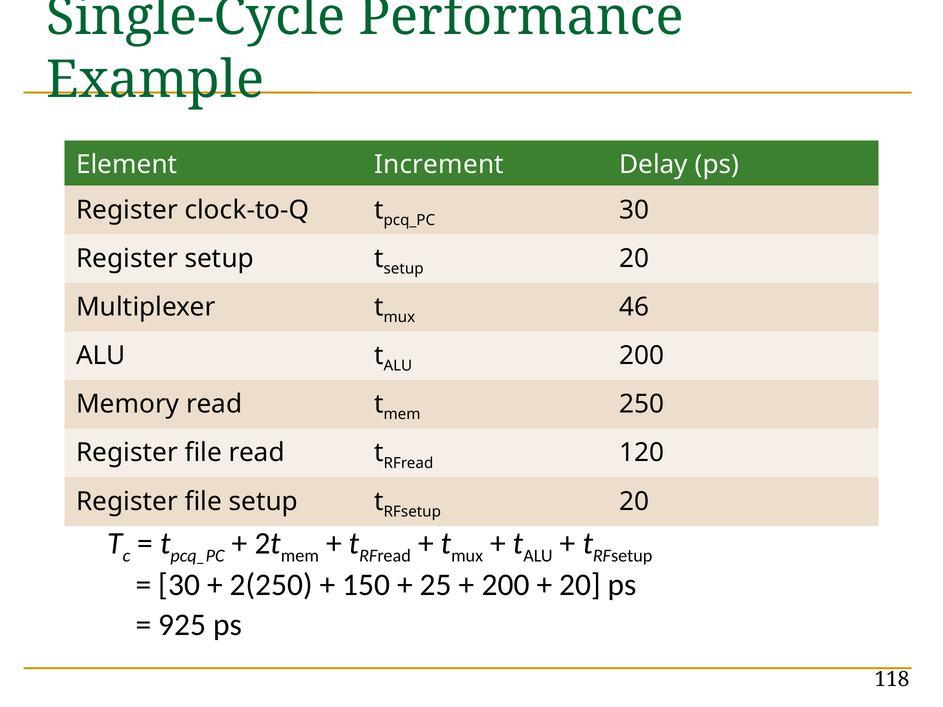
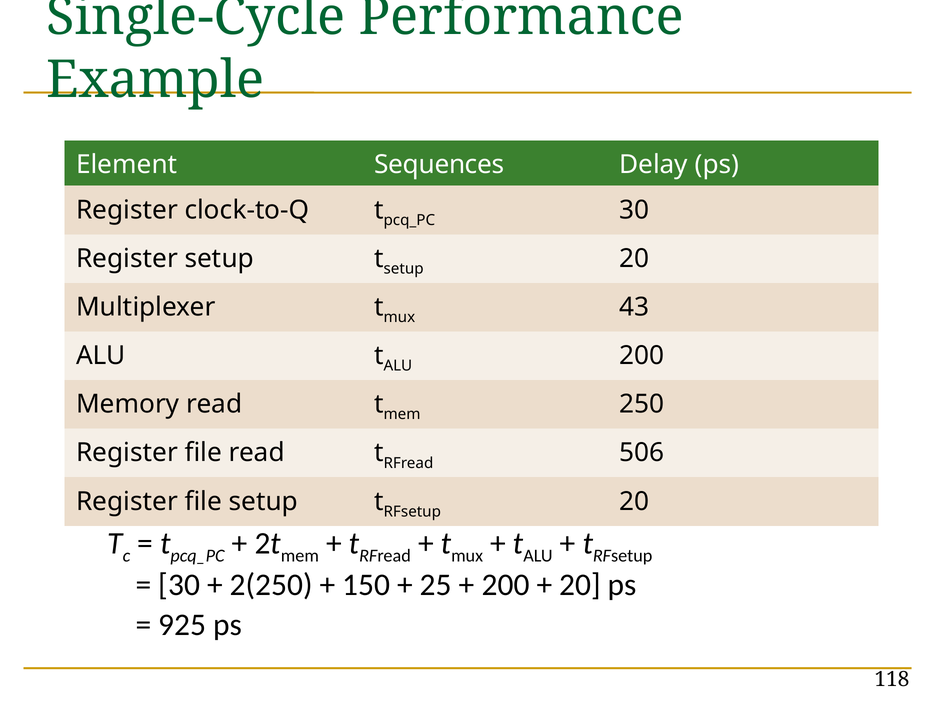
Increment: Increment -> Sequences
46: 46 -> 43
120: 120 -> 506
